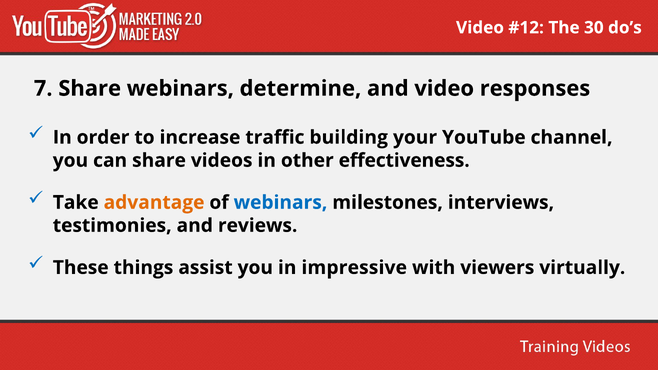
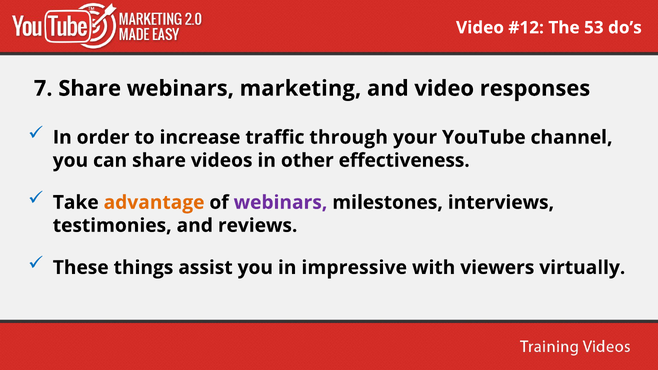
30: 30 -> 53
determine: determine -> marketing
building: building -> through
webinars at (280, 203) colour: blue -> purple
